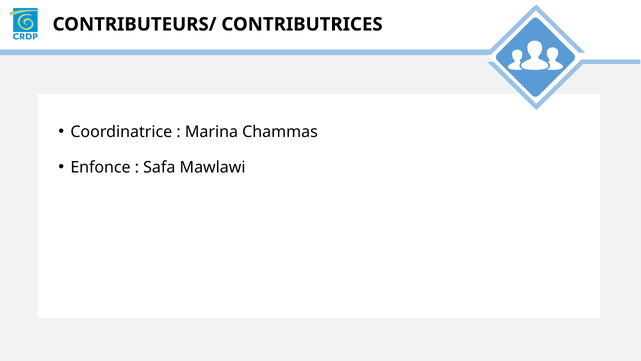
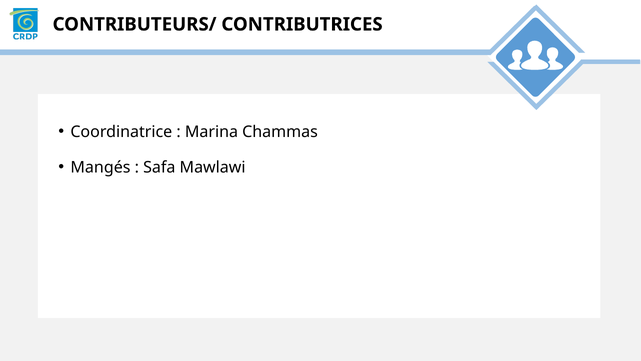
Enfonce: Enfonce -> Mangés
